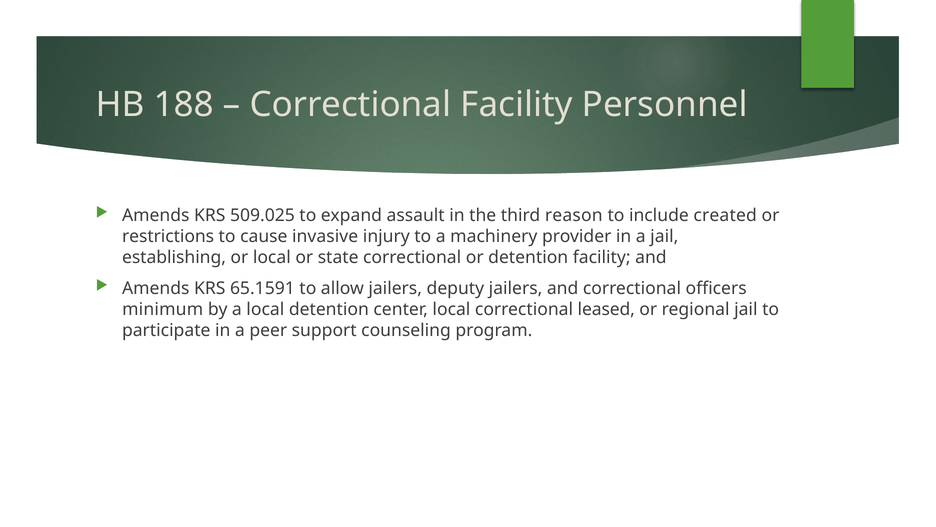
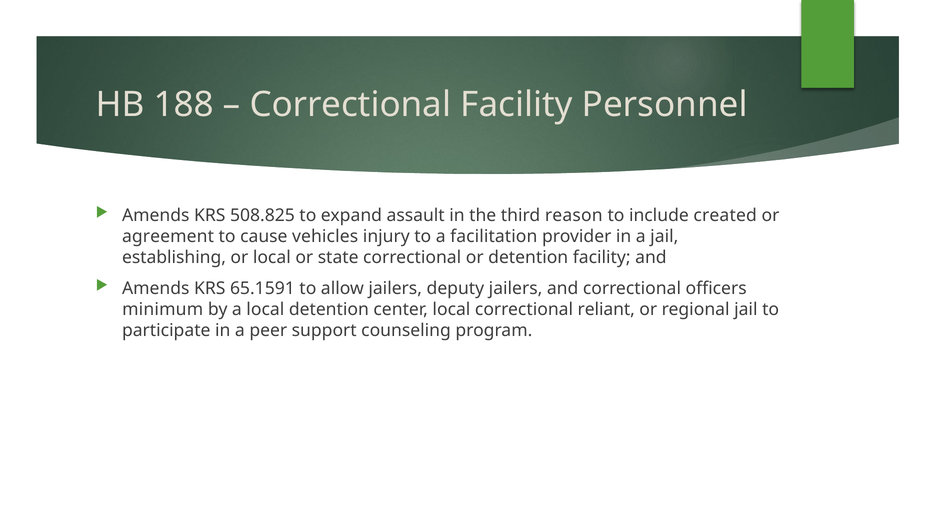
509.025: 509.025 -> 508.825
restrictions: restrictions -> agreement
invasive: invasive -> vehicles
machinery: machinery -> facilitation
leased: leased -> reliant
